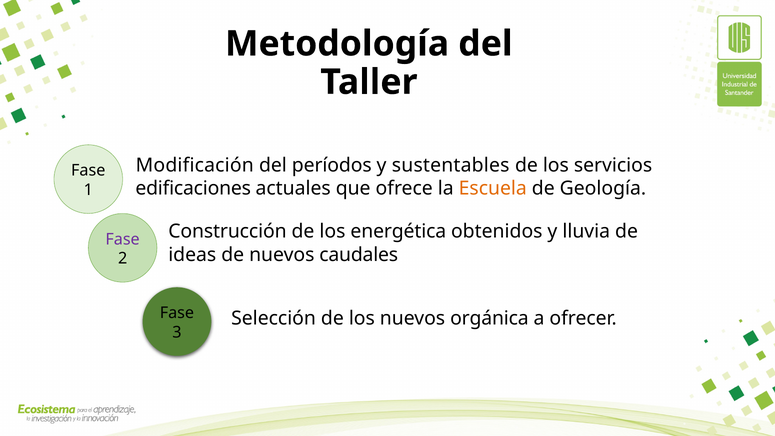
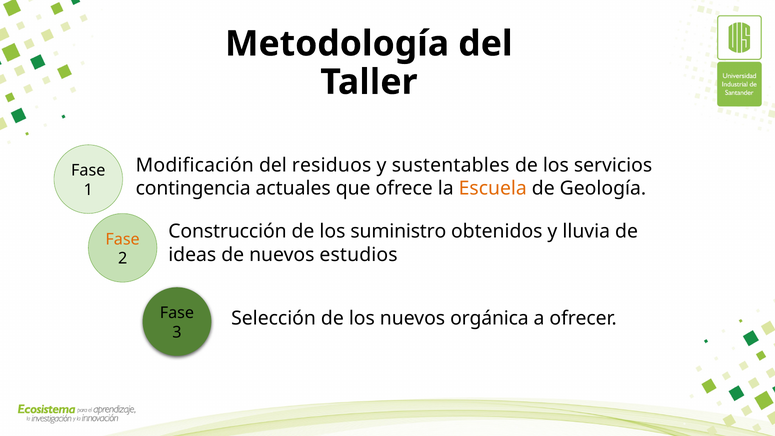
períodos: períodos -> residuos
edificaciones: edificaciones -> contingencia
energética: energética -> suministro
Fase at (123, 239) colour: purple -> orange
caudales: caudales -> estudios
